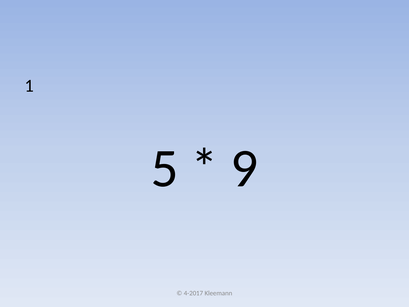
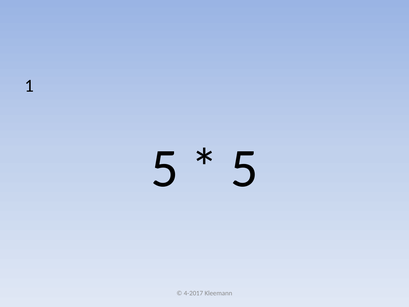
9 at (244, 168): 9 -> 5
